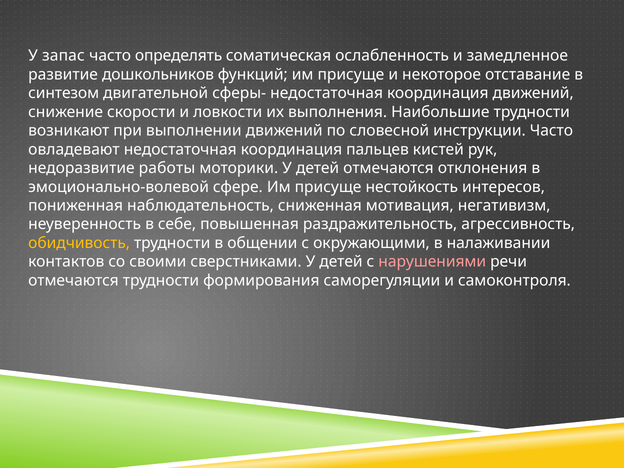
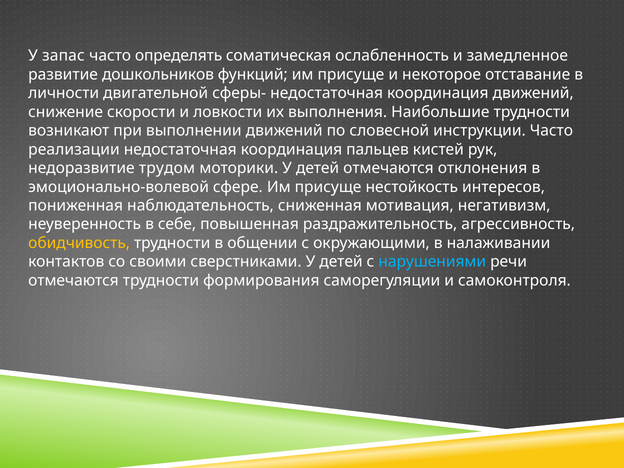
синтезом: синтезом -> личности
овладевают: овладевают -> реализации
работы: работы -> трудом
нарушениями colour: pink -> light blue
